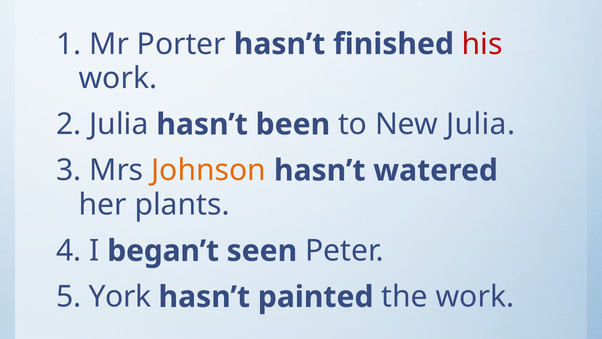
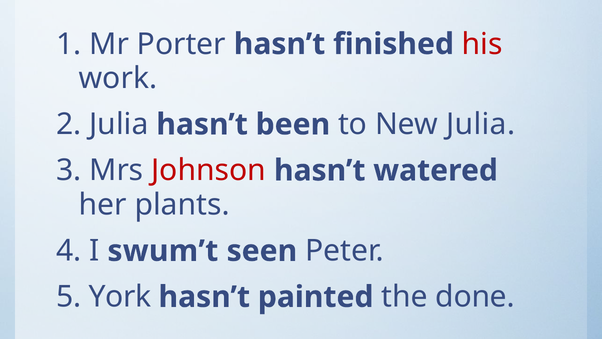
Johnson colour: orange -> red
began’t: began’t -> swum’t
the work: work -> done
